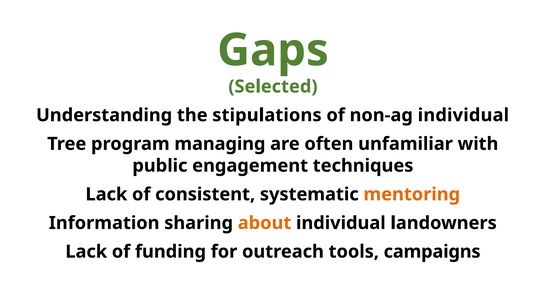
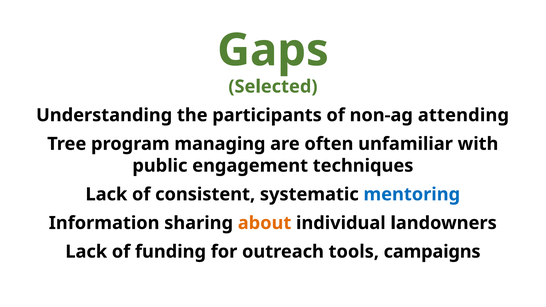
stipulations: stipulations -> participants
non-ag individual: individual -> attending
mentoring colour: orange -> blue
